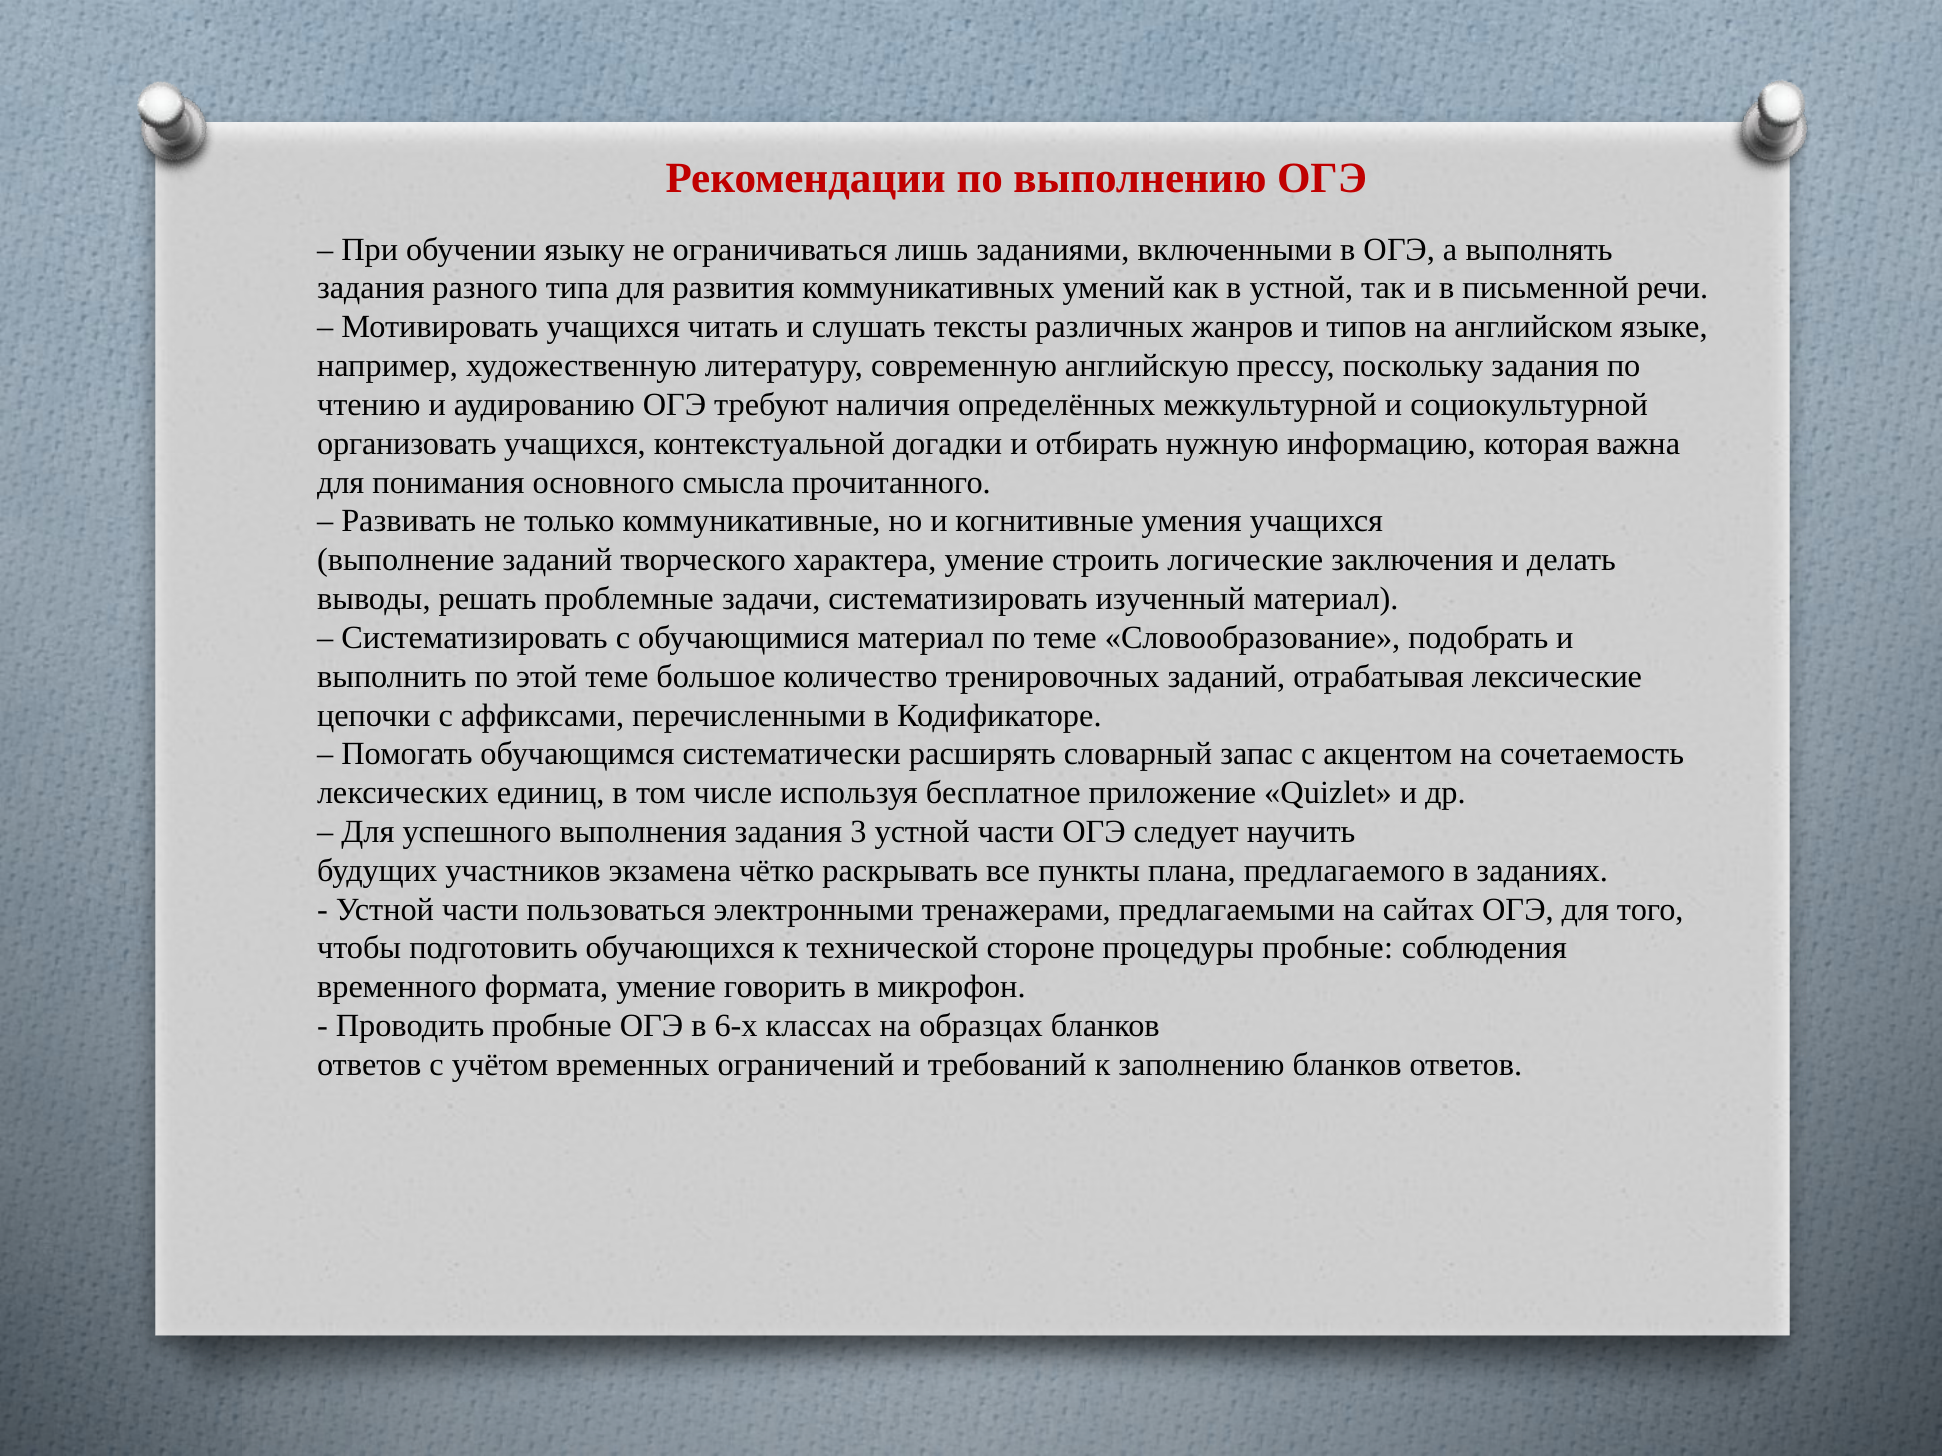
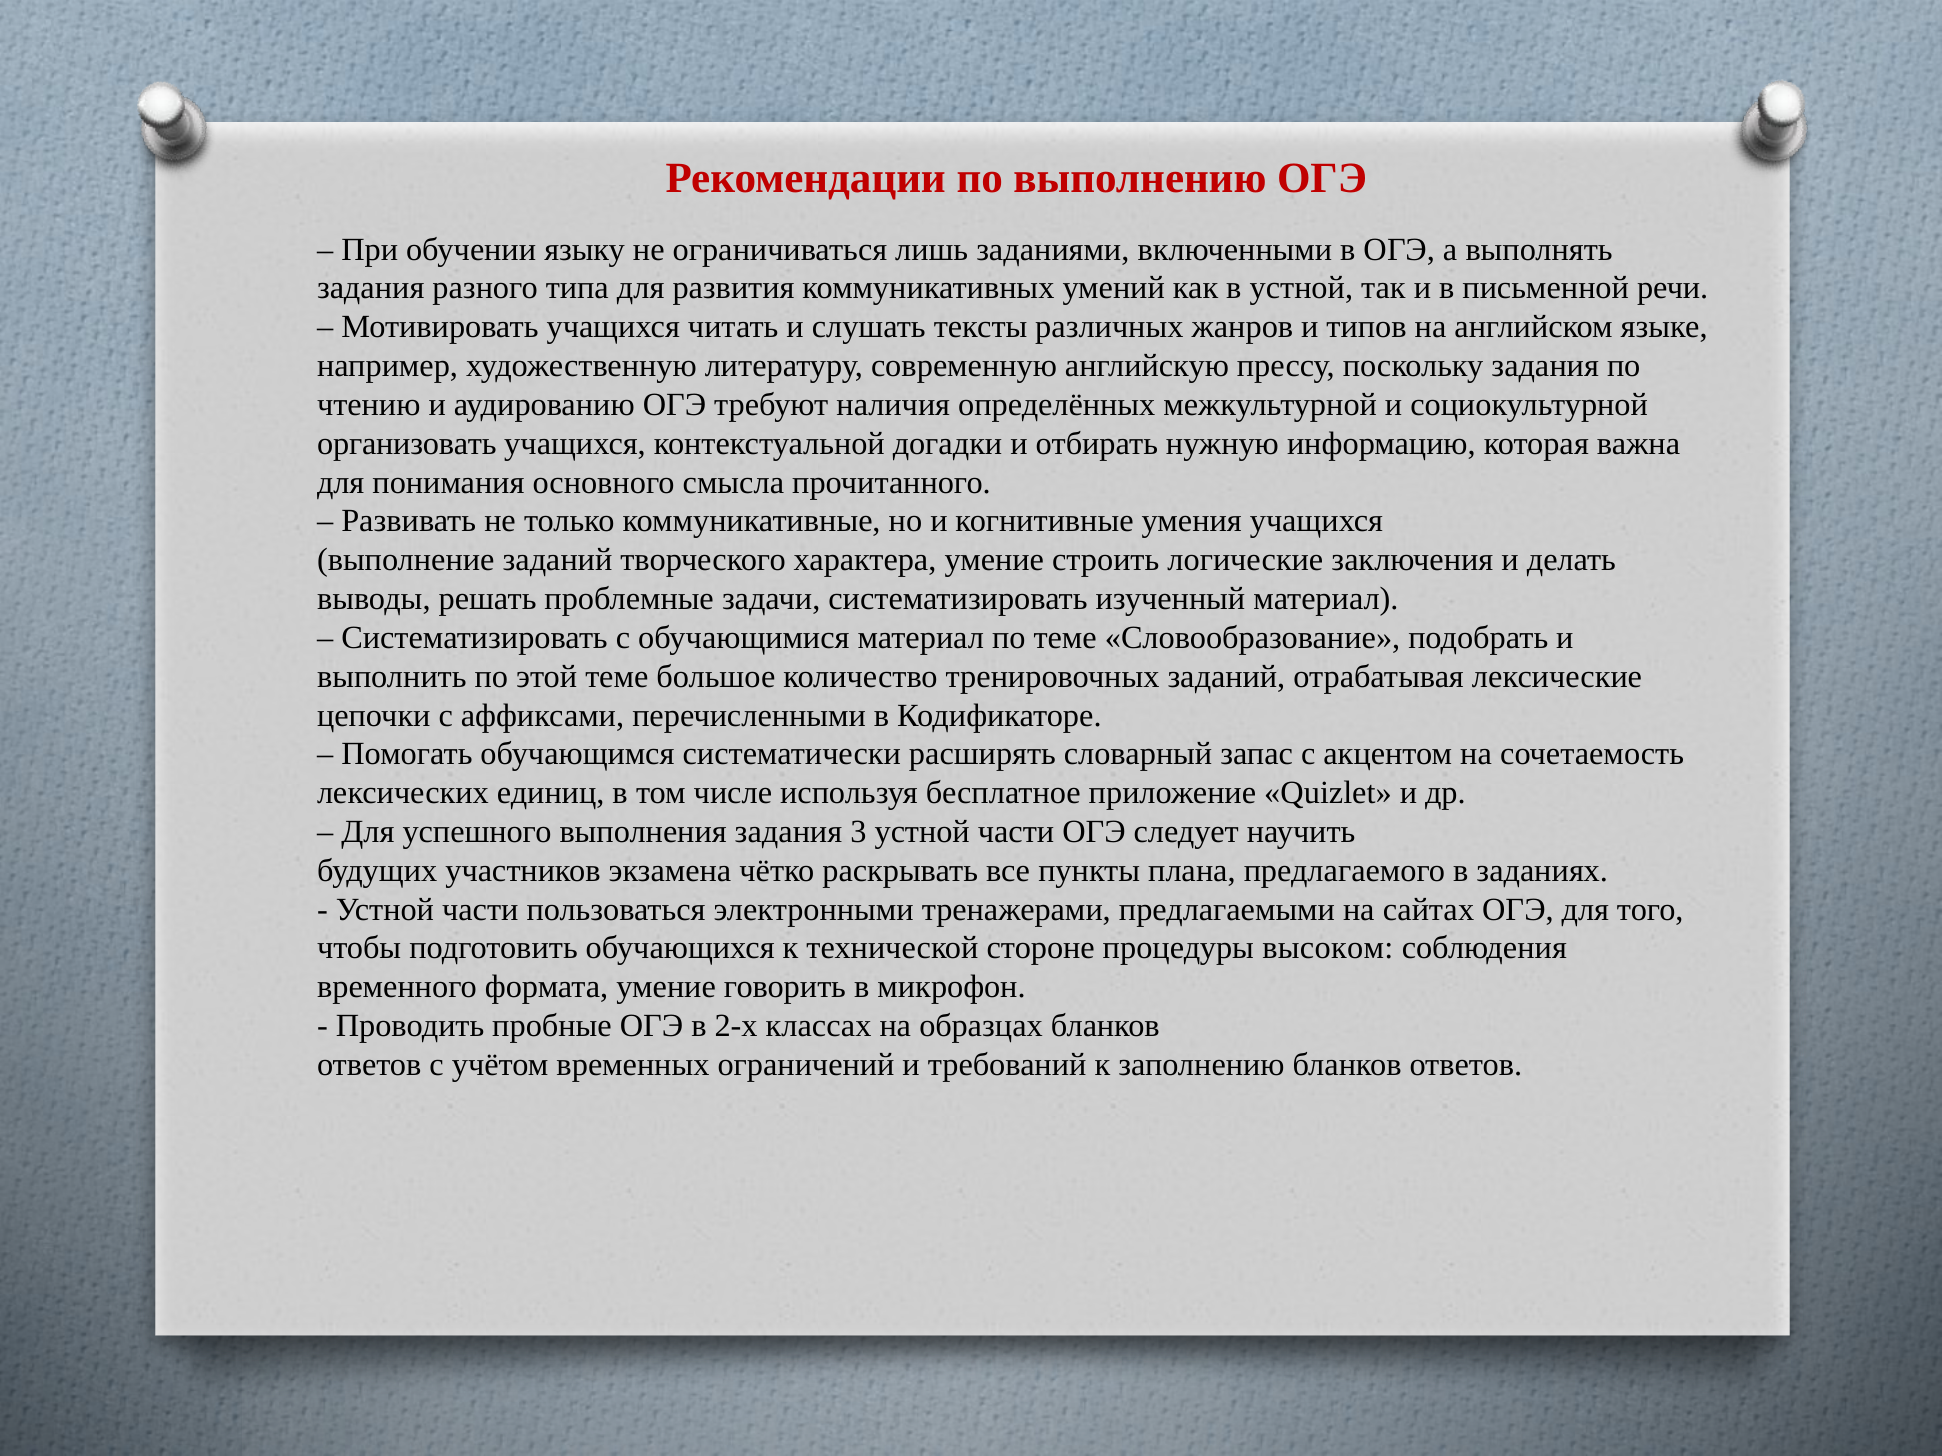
процедуры пробные: пробные -> высоком
6-х: 6-х -> 2-х
